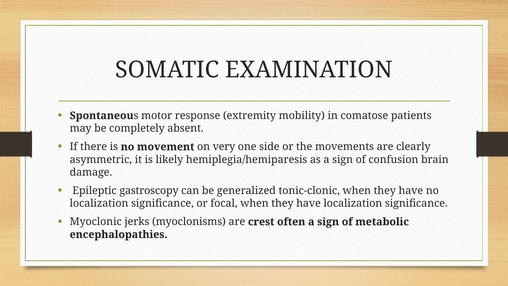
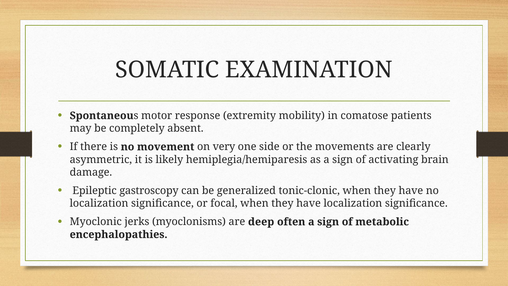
confusion: confusion -> activating
crest: crest -> deep
